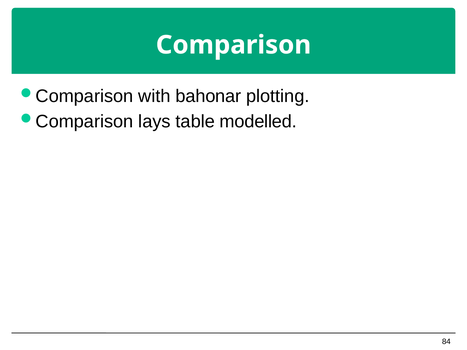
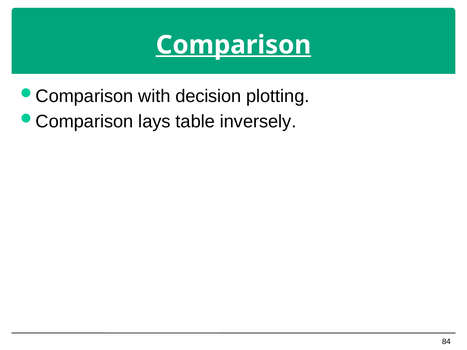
Comparison underline: none -> present
bahonar: bahonar -> decision
modelled: modelled -> inversely
